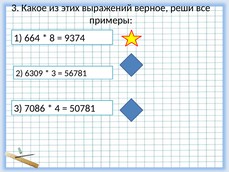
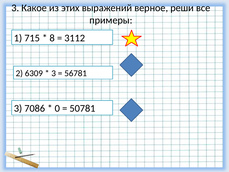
664: 664 -> 715
9374: 9374 -> 3112
4: 4 -> 0
